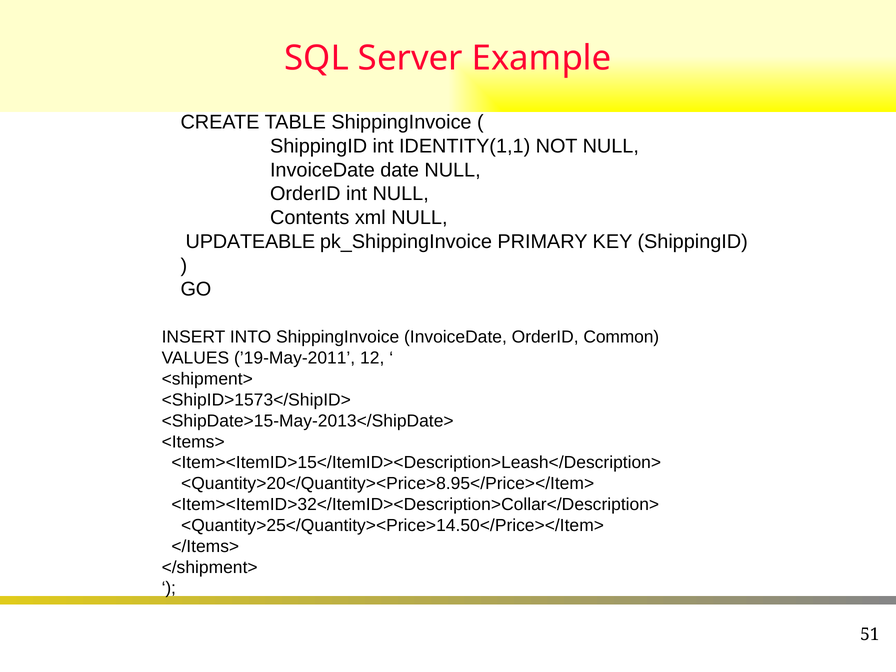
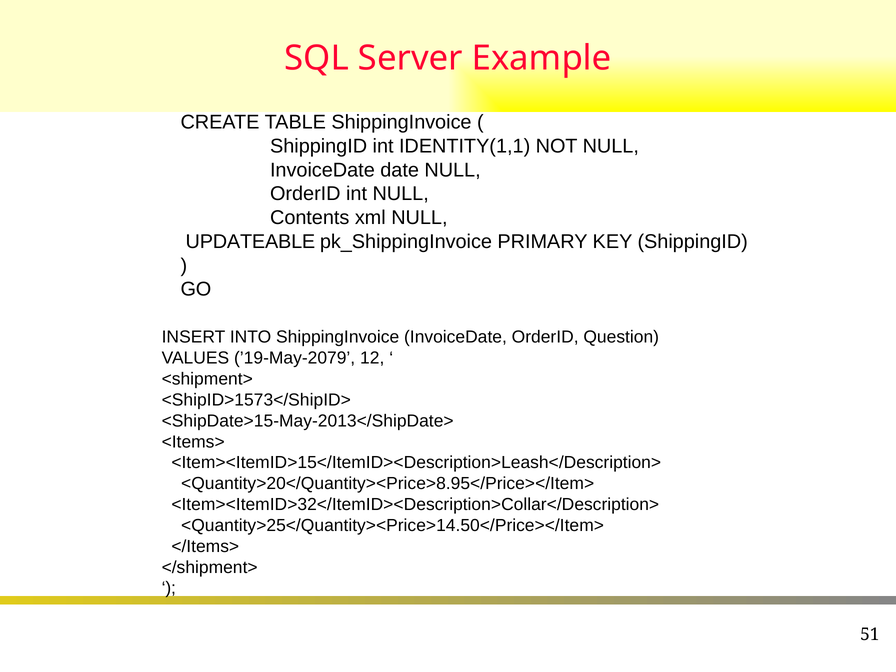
Common: Common -> Question
’19-May-2011: ’19-May-2011 -> ’19-May-2079
